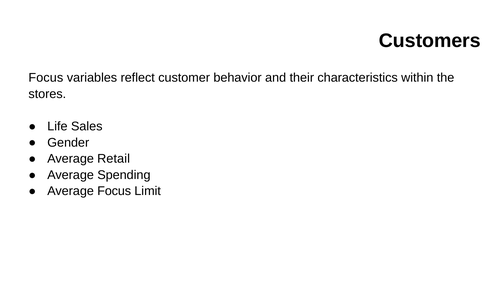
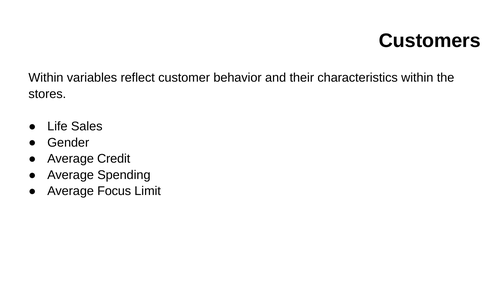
Focus at (46, 78): Focus -> Within
Retail: Retail -> Credit
